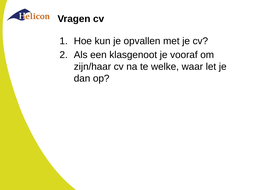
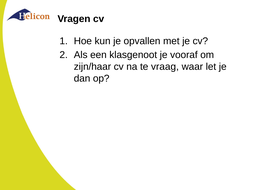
welke: welke -> vraag
